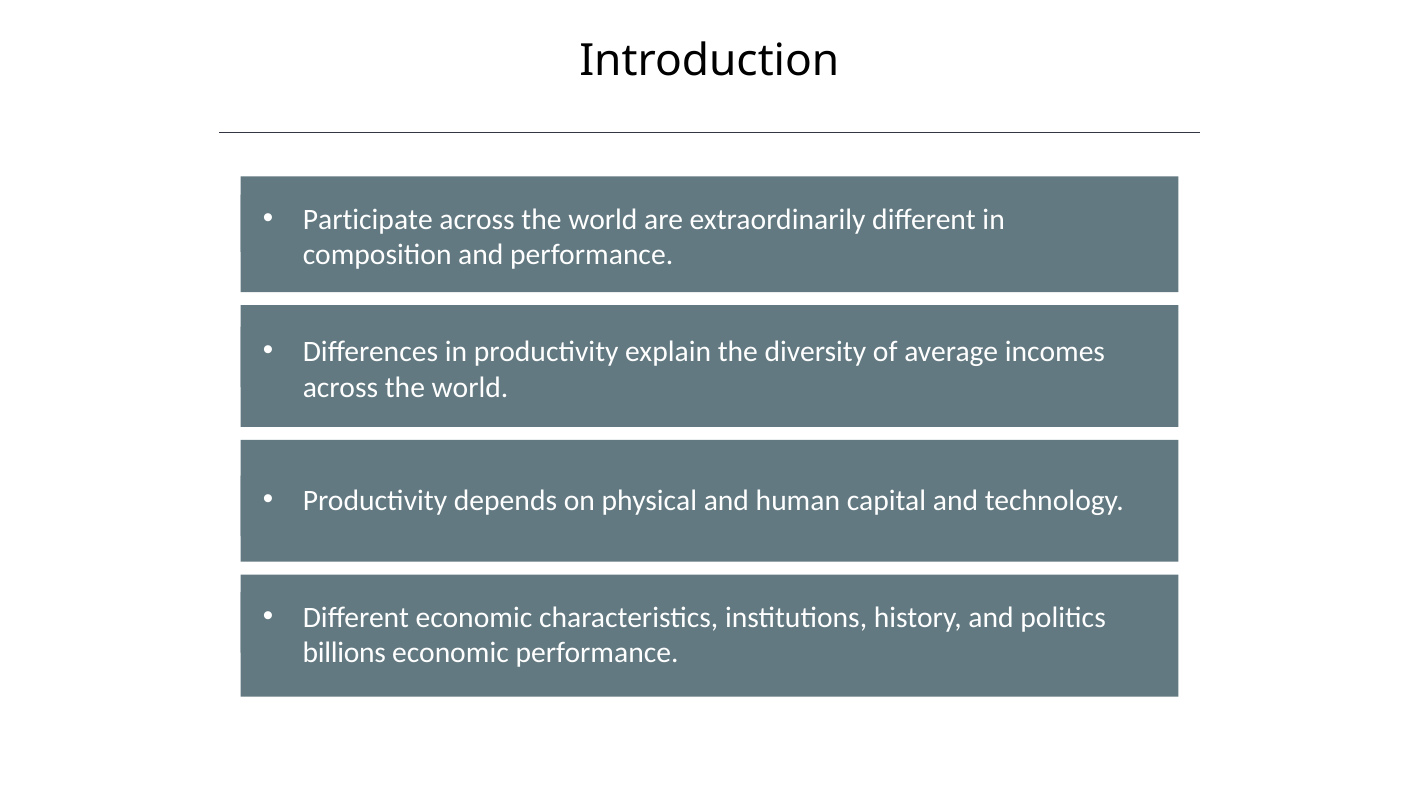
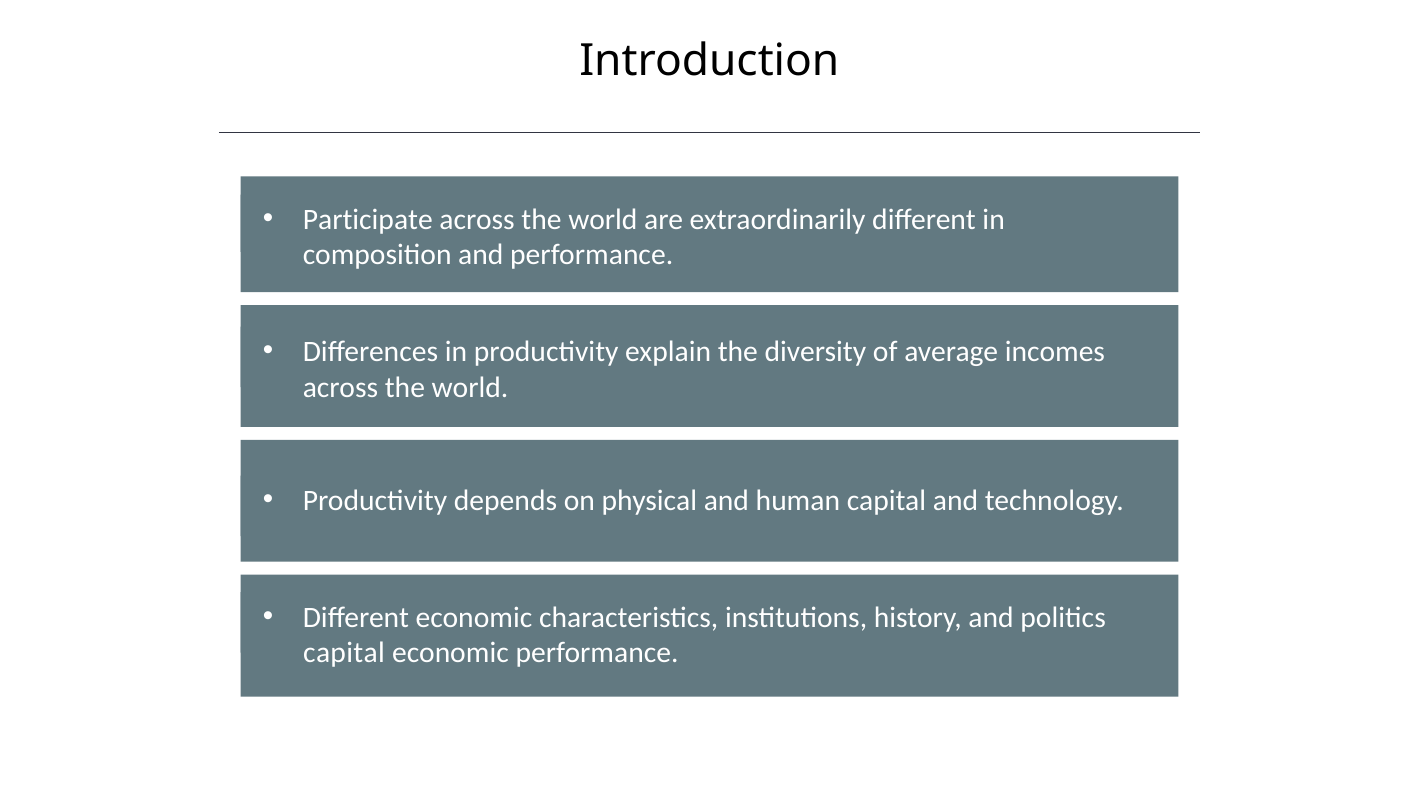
billions at (344, 653): billions -> capital
